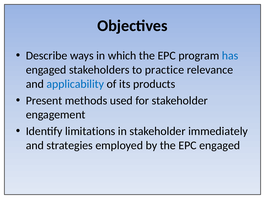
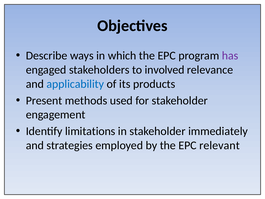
has colour: blue -> purple
practice: practice -> involved
EPC engaged: engaged -> relevant
